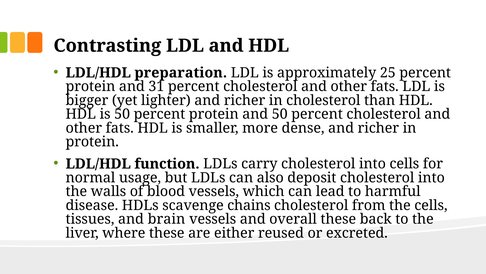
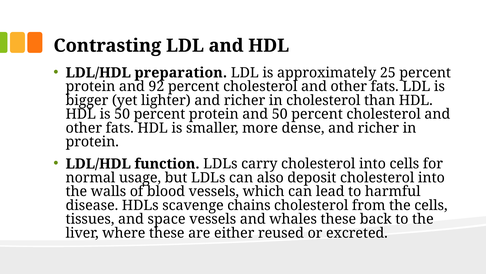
31: 31 -> 92
brain: brain -> space
overall: overall -> whales
